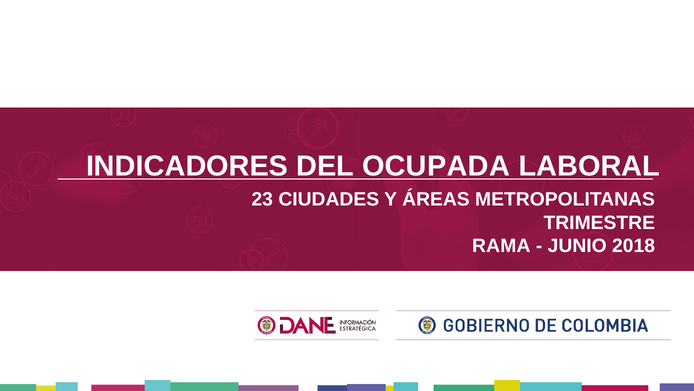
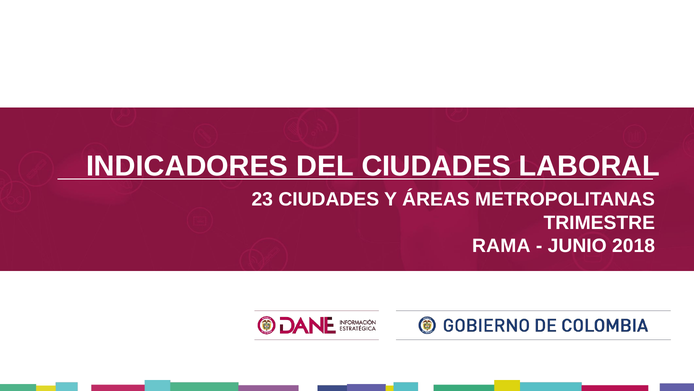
DEL OCUPADA: OCUPADA -> CIUDADES
